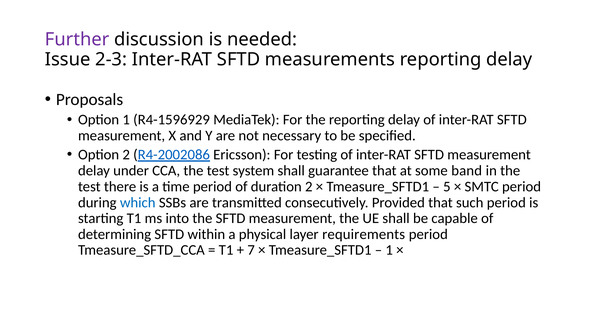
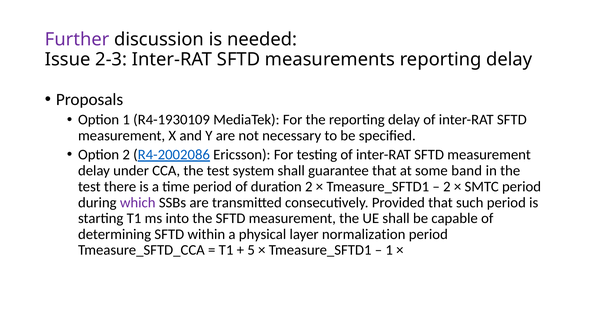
R4-1596929: R4-1596929 -> R4-1930109
5 at (447, 187): 5 -> 2
which colour: blue -> purple
requirements: requirements -> normalization
7: 7 -> 5
